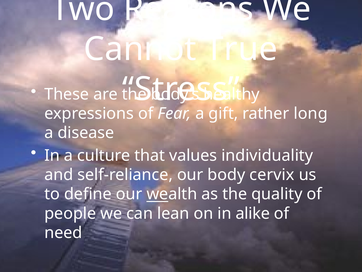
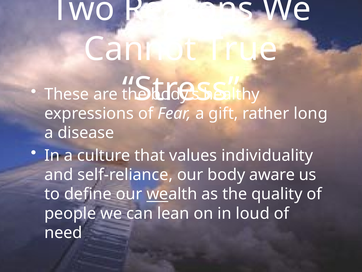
cervix: cervix -> aware
alike: alike -> loud
